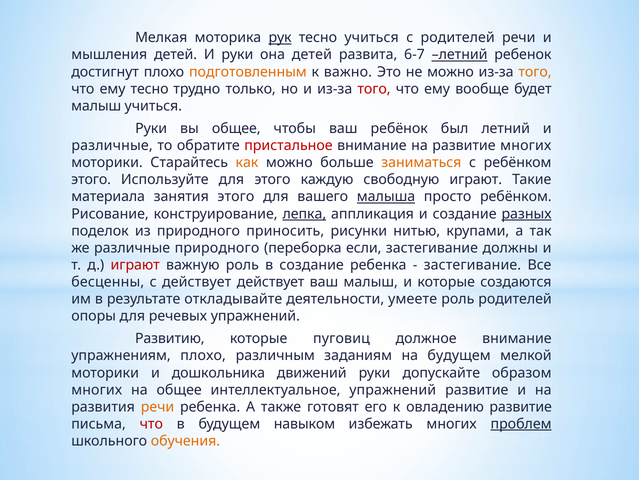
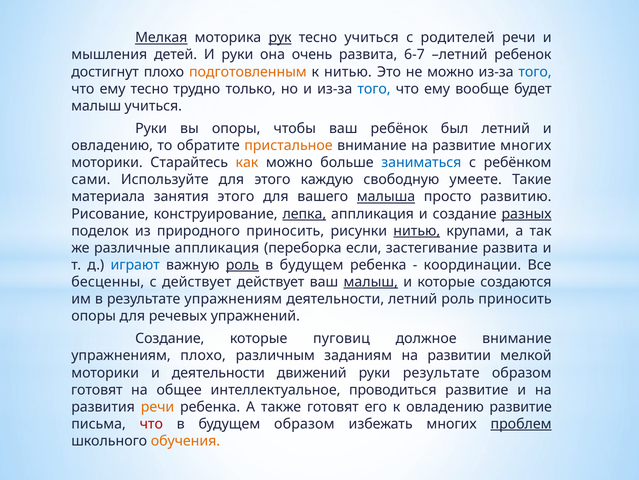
Мелкая underline: none -> present
она детей: детей -> очень
летний at (460, 55) underline: present -> none
к важно: важно -> нитью
того at (535, 72) colour: orange -> blue
того at (374, 89) colour: red -> blue
вы общее: общее -> опоры
различные at (112, 145): различные -> овладению
пристальное colour: red -> orange
заниматься colour: orange -> blue
этого at (91, 179): этого -> сами
свободную играют: играют -> умеете
просто ребёнком: ребёнком -> развитию
нитью at (417, 231) underline: none -> present
различные природного: природного -> аппликация
застегивание должны: должны -> развита
играют at (135, 265) colour: red -> blue
роль at (242, 265) underline: none -> present
создание at (312, 265): создание -> будущем
застегивание at (472, 265): застегивание -> координации
малыш at (371, 282) underline: none -> present
результате откладывайте: откладывайте -> упражнениям
деятельности умеете: умеете -> летний
роль родителей: родителей -> приносить
Развитию at (170, 338): Развитию -> Создание
на будущем: будущем -> развитии
и дошкольника: дошкольника -> деятельности
руки допускайте: допускайте -> результате
многих at (97, 389): многих -> готовят
интеллектуальное упражнений: упражнений -> проводиться
будущем навыком: навыком -> образом
